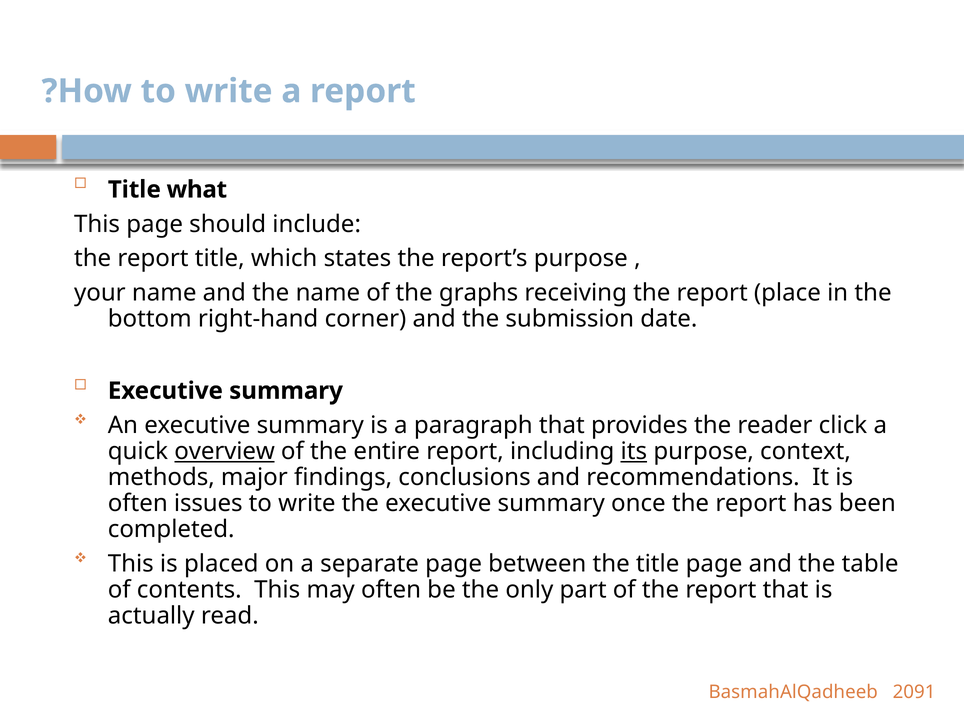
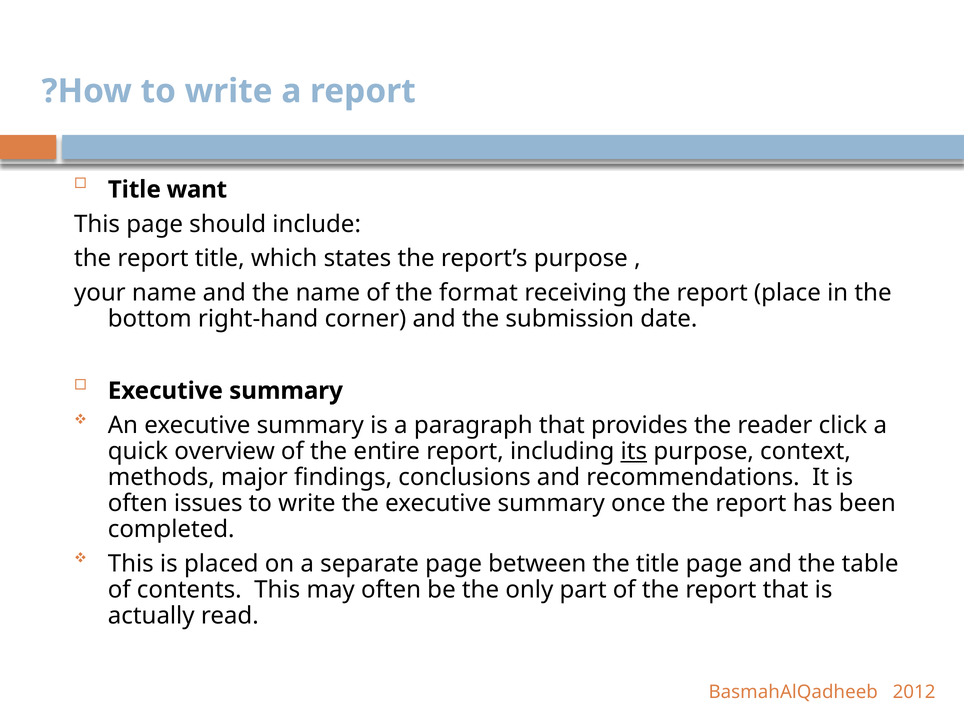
what: what -> want
graphs: graphs -> format
overview underline: present -> none
2091: 2091 -> 2012
